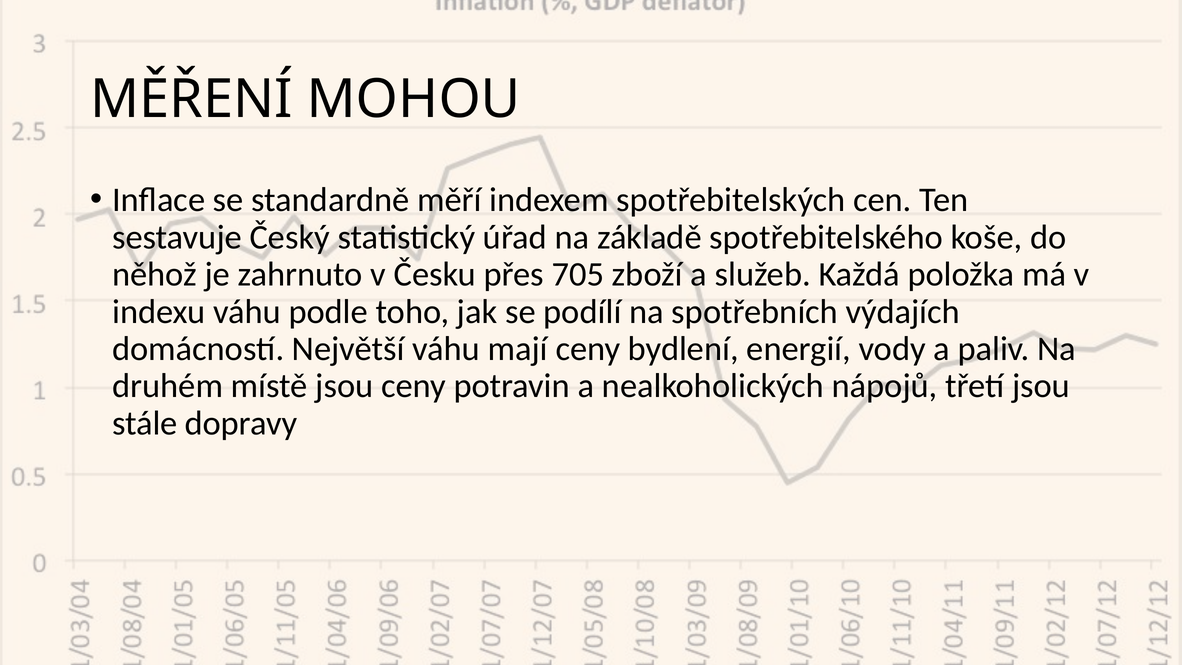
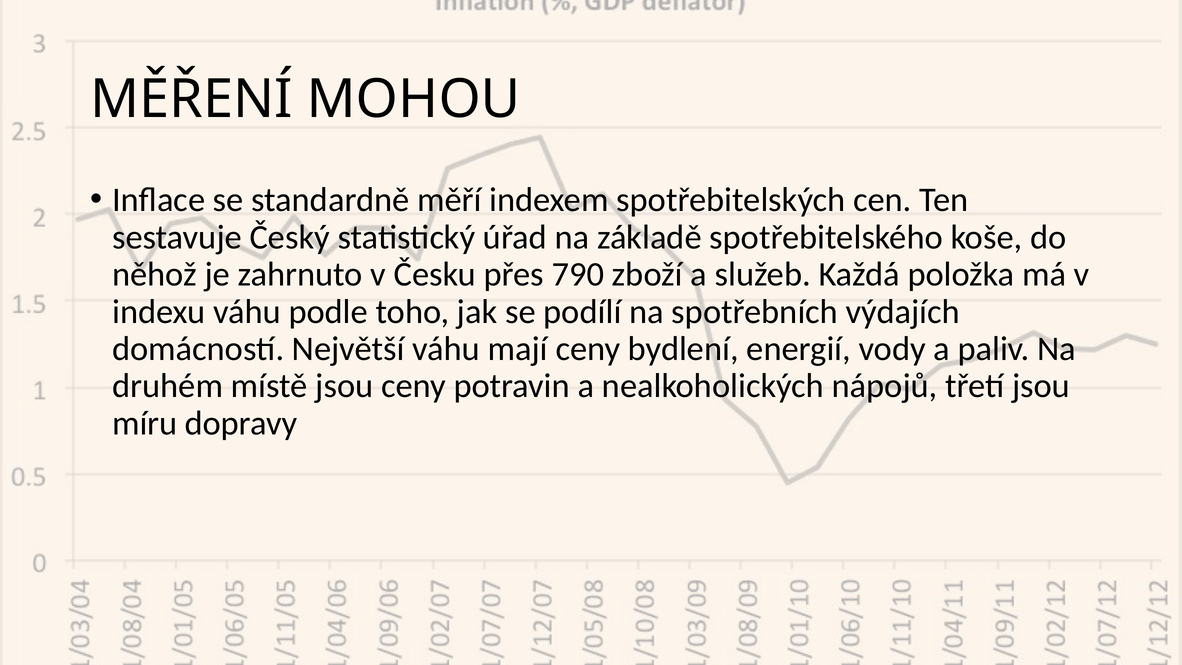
705: 705 -> 790
stále: stále -> míru
